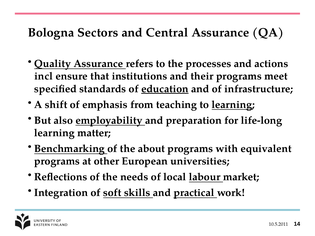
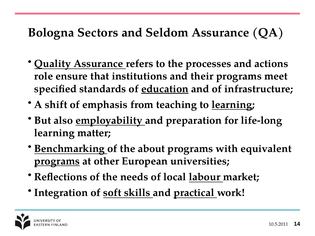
Central: Central -> Seldom
incl: incl -> role
programs at (57, 161) underline: none -> present
